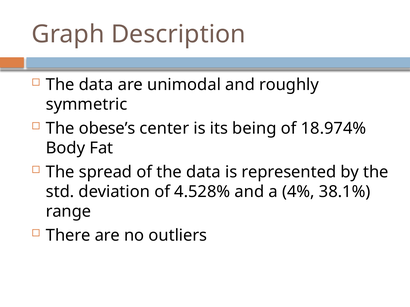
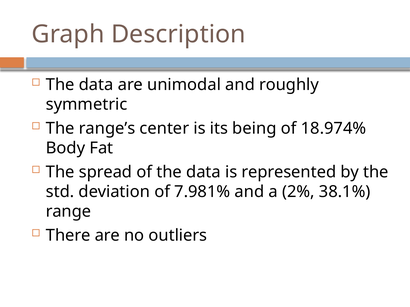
obese’s: obese’s -> range’s
4.528%: 4.528% -> 7.981%
4%: 4% -> 2%
